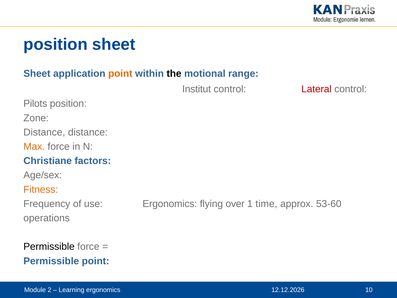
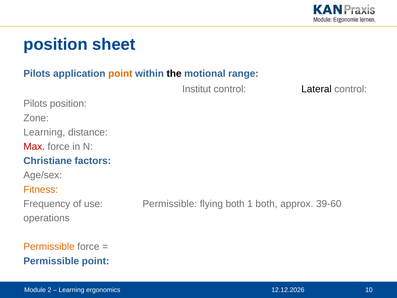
Sheet at (37, 73): Sheet -> Pilots
Lateral colour: red -> black
Distance at (44, 132): Distance -> Learning
Max colour: orange -> red
use Ergonomics: Ergonomics -> Permissible
flying over: over -> both
1 time: time -> both
53-60: 53-60 -> 39-60
Permissible at (49, 246) colour: black -> orange
